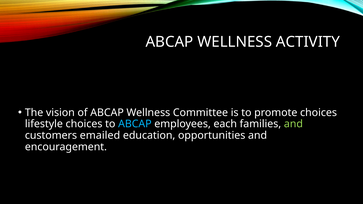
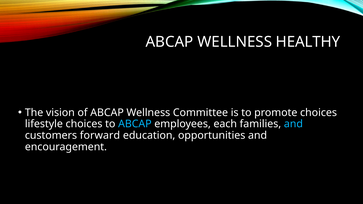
ACTIVITY: ACTIVITY -> HEALTHY
and at (293, 124) colour: light green -> light blue
emailed: emailed -> forward
